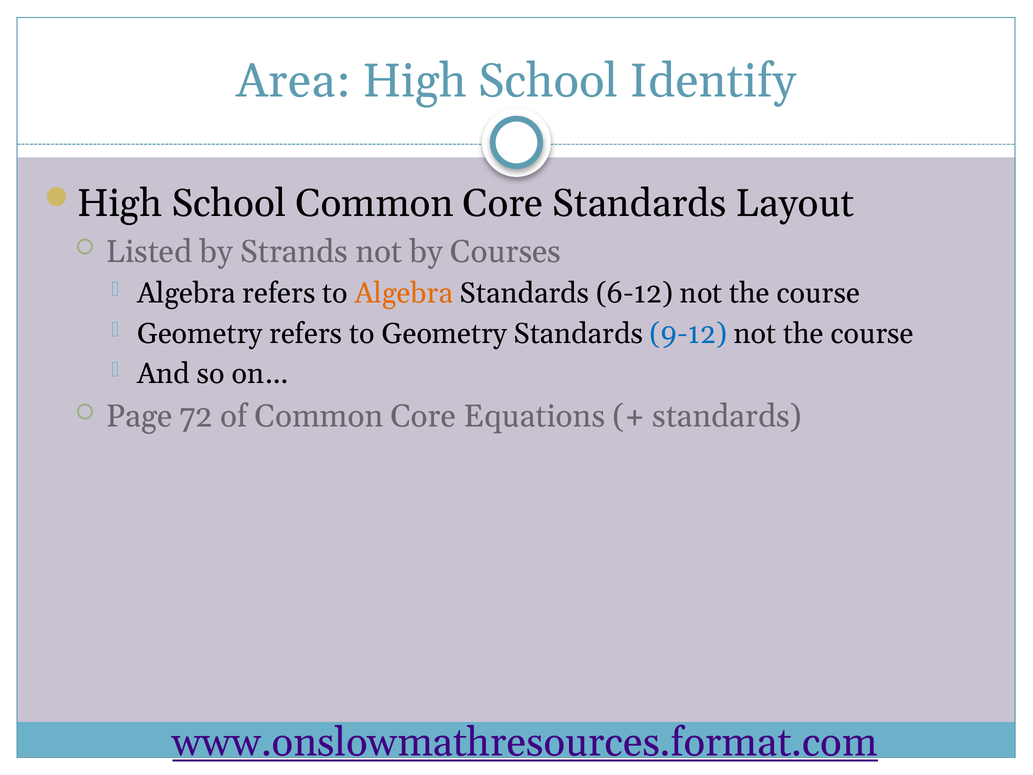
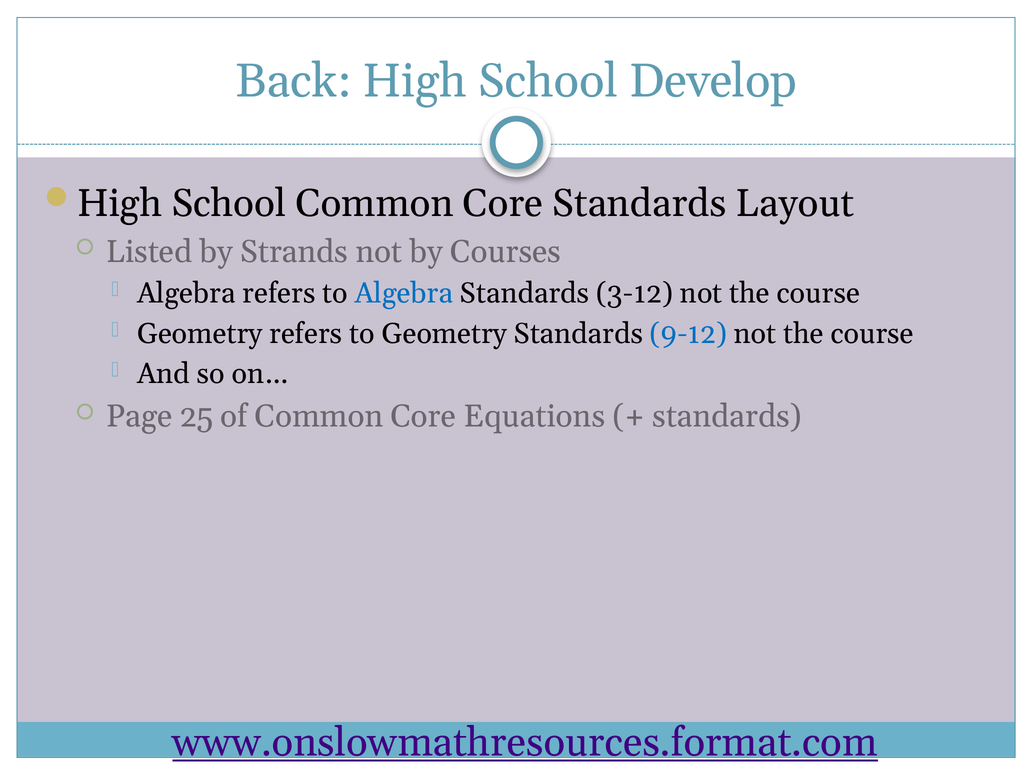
Area: Area -> Back
Identify: Identify -> Develop
Algebra at (404, 293) colour: orange -> blue
6-12: 6-12 -> 3-12
72: 72 -> 25
